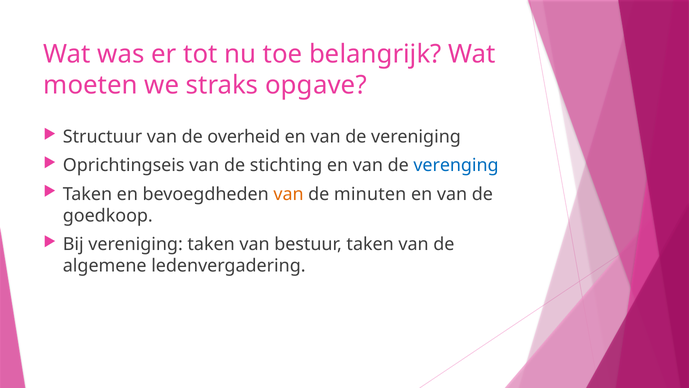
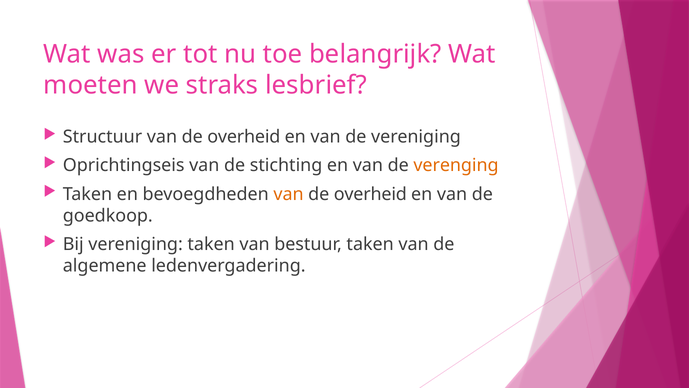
opgave: opgave -> lesbrief
verenging colour: blue -> orange
minuten at (370, 194): minuten -> overheid
